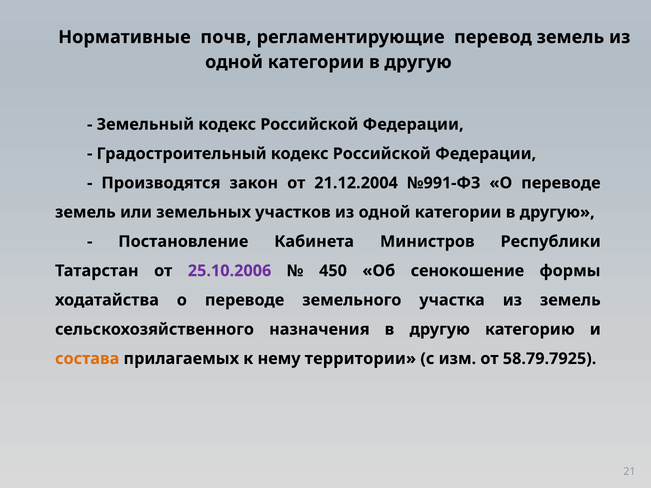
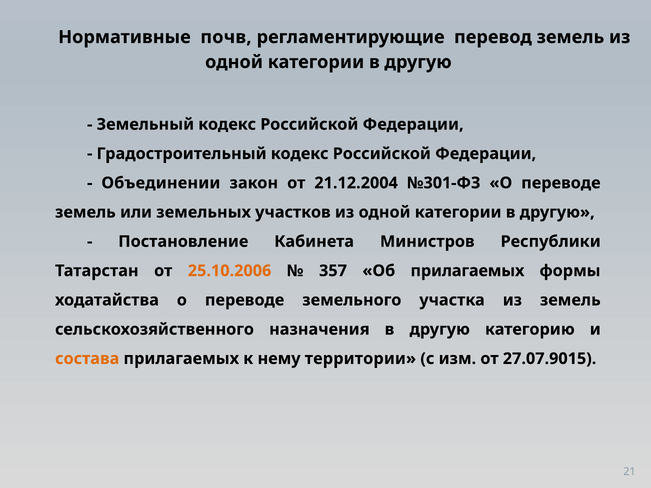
Производятся: Производятся -> Объединении
№991-ФЗ: №991-ФЗ -> №301-ФЗ
25.10.2006 colour: purple -> orange
450: 450 -> 357
Об сенокошение: сенокошение -> прилагаемых
58.79.7925: 58.79.7925 -> 27.07.9015
